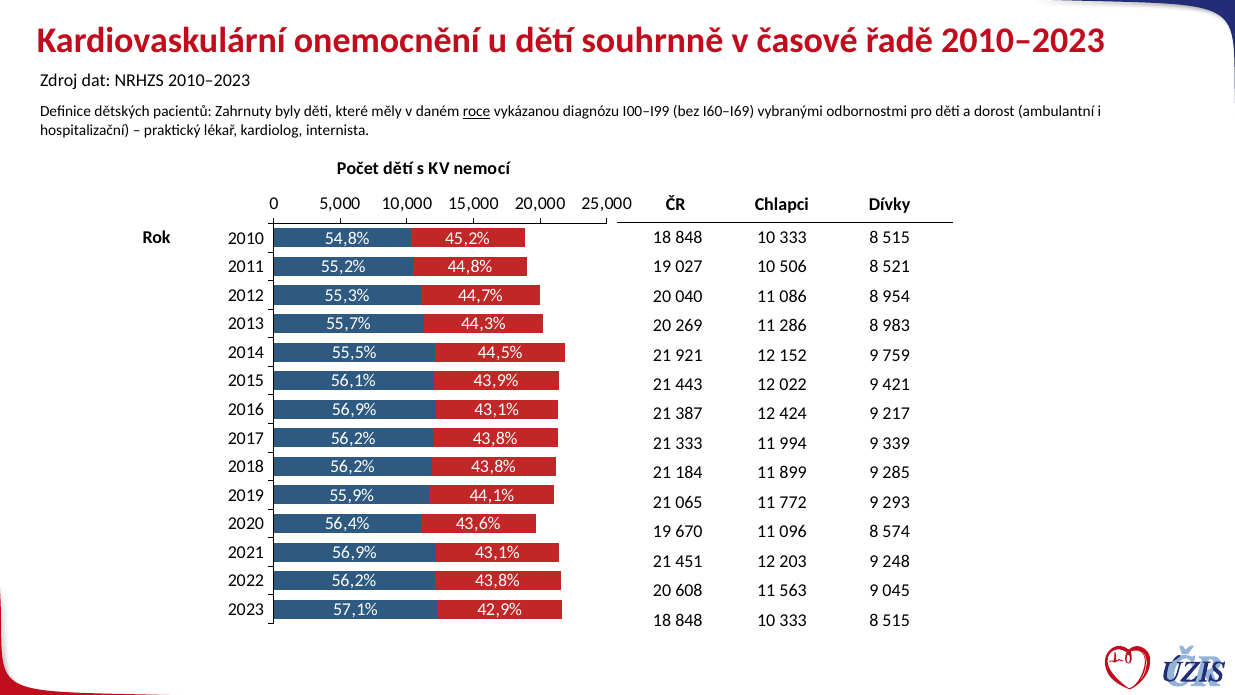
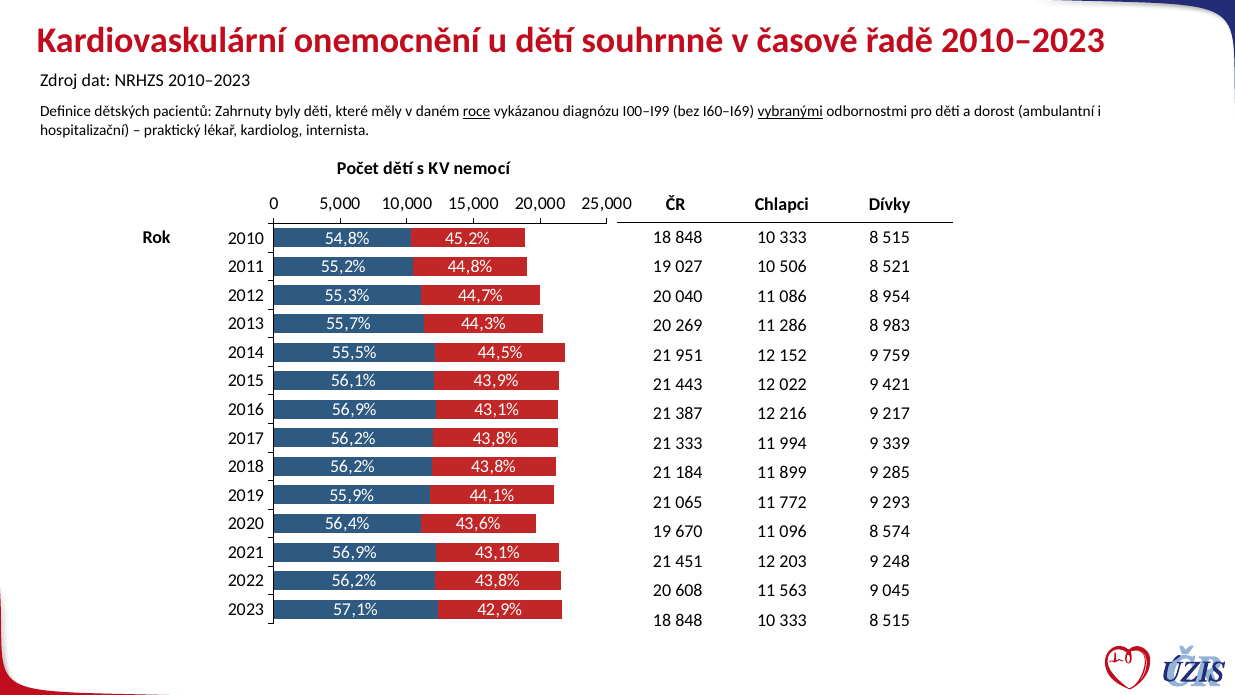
vybranými underline: none -> present
921: 921 -> 951
424: 424 -> 216
